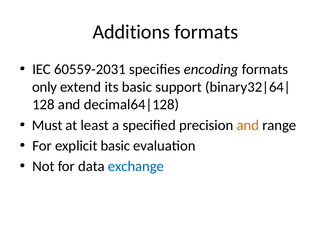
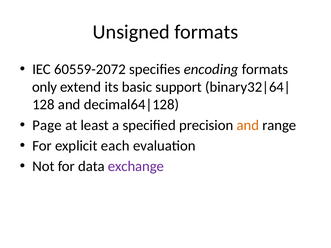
Additions: Additions -> Unsigned
60559-2031: 60559-2031 -> 60559-2072
Must: Must -> Page
explicit basic: basic -> each
exchange colour: blue -> purple
